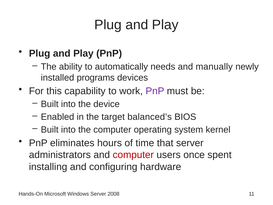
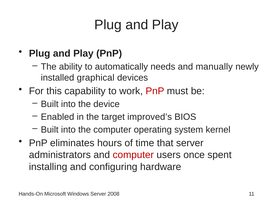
programs: programs -> graphical
PnP at (155, 91) colour: purple -> red
balanced’s: balanced’s -> improved’s
